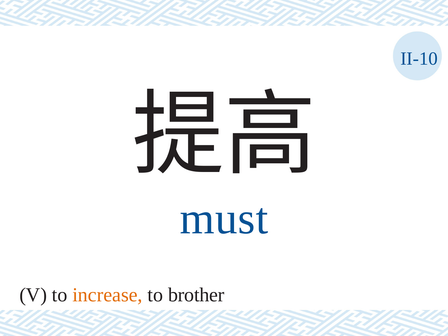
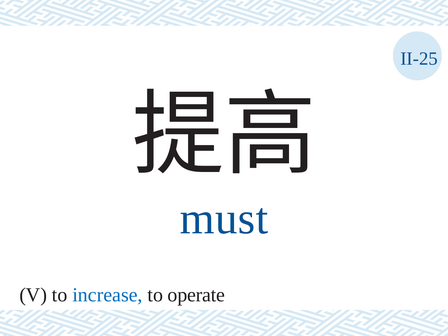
II-10: II-10 -> II-25
increase colour: orange -> blue
brother: brother -> operate
